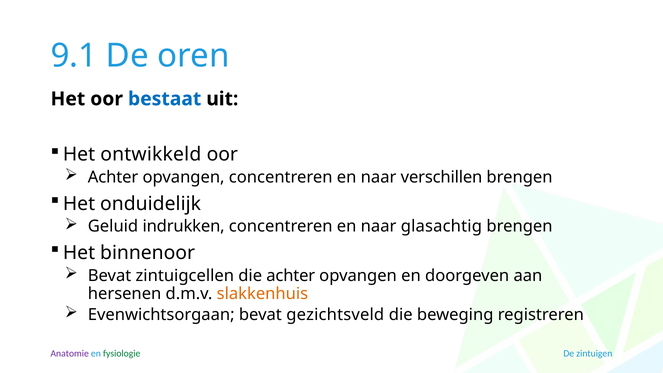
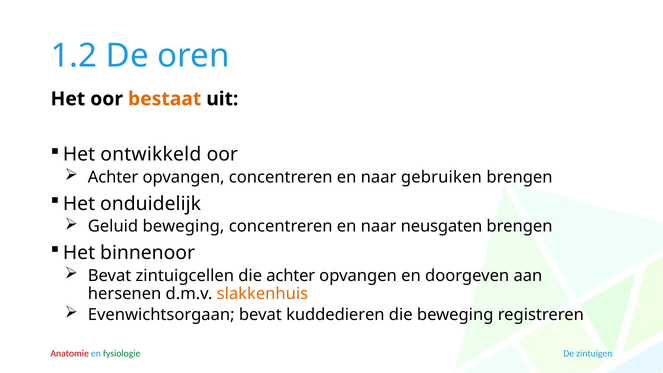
9.1: 9.1 -> 1.2
bestaat colour: blue -> orange
verschillen: verschillen -> gebruiken
Geluid indrukken: indrukken -> beweging
glasachtig: glasachtig -> neusgaten
gezichtsveld: gezichtsveld -> kuddedieren
Anatomie colour: purple -> red
